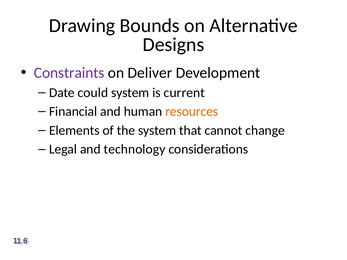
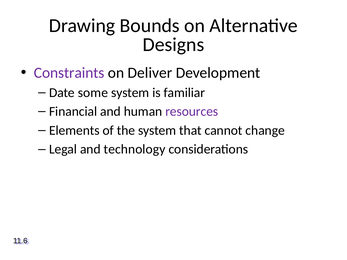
could: could -> some
current: current -> familiar
resources colour: orange -> purple
